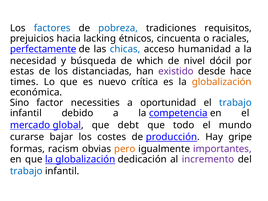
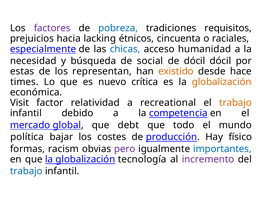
factores colour: blue -> purple
perfectamente: perfectamente -> especialmente
which: which -> social
de nivel: nivel -> dócil
distanciadas: distanciadas -> representan
existido colour: purple -> orange
Sino: Sino -> Visit
necessities: necessities -> relatividad
oportunidad: oportunidad -> recreational
trabajo at (235, 103) colour: blue -> orange
curarse: curarse -> política
gripe: gripe -> físico
pero colour: orange -> purple
importantes colour: purple -> blue
dedicación: dedicación -> tecnología
